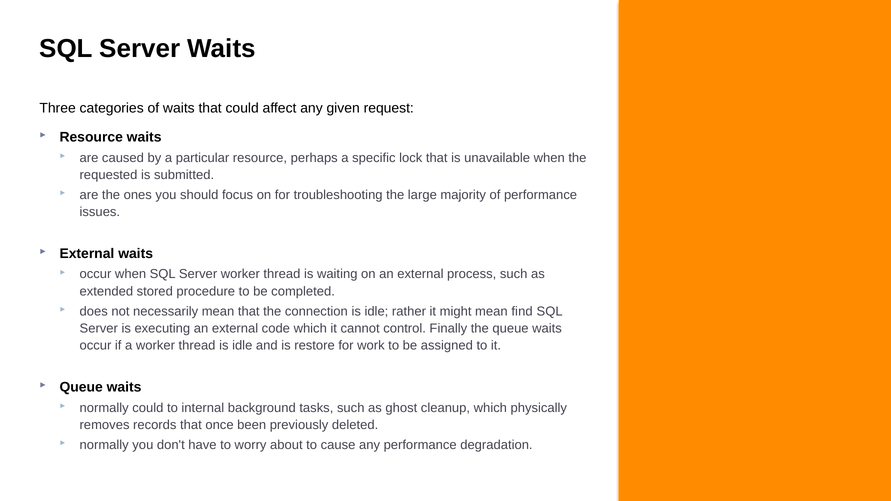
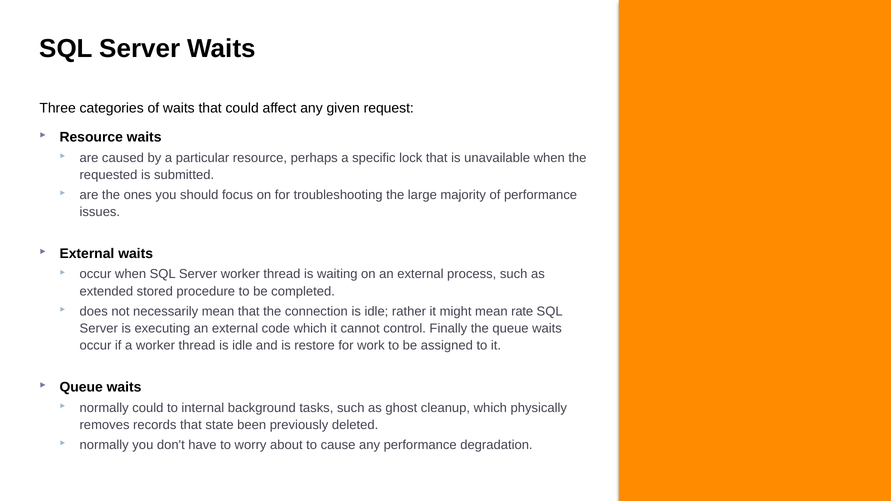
find: find -> rate
once: once -> state
